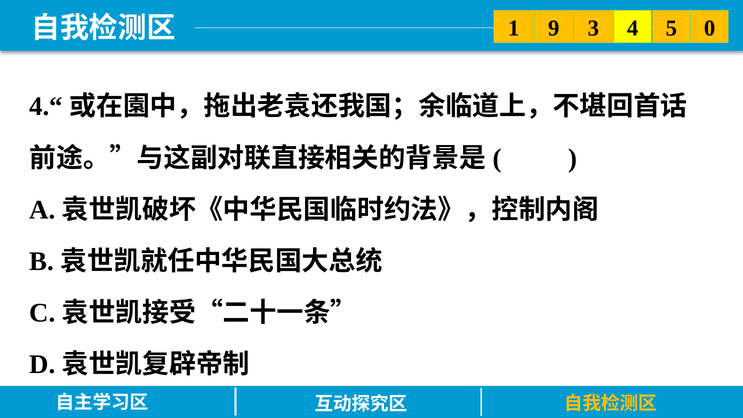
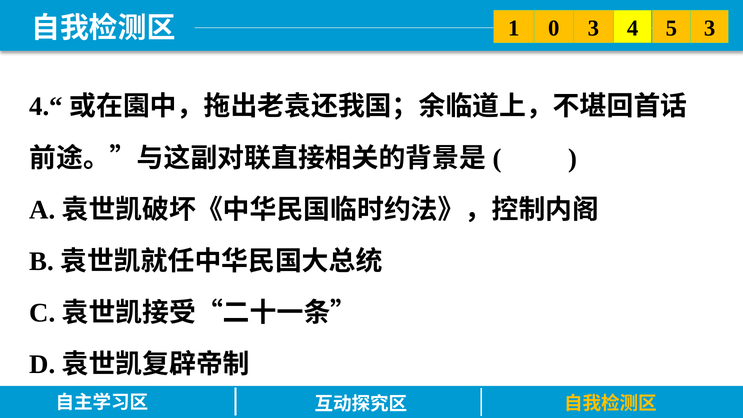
9: 9 -> 0
5 0: 0 -> 3
